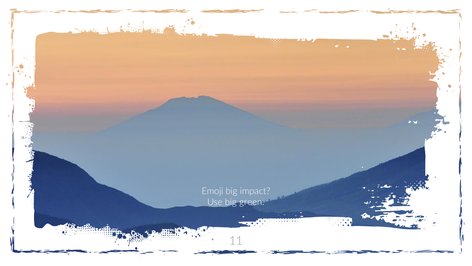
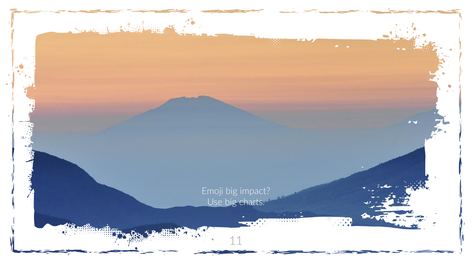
green: green -> charts
